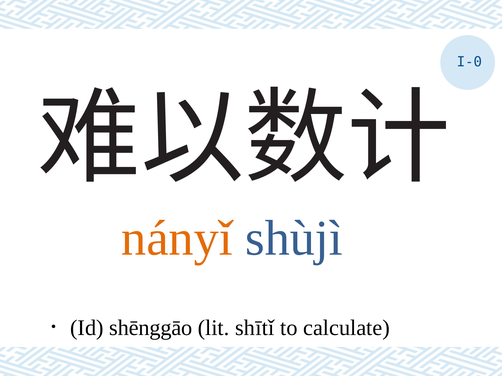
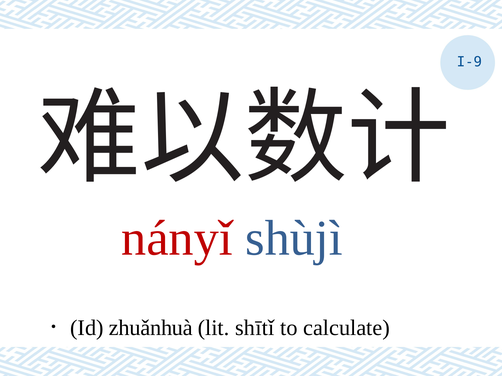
I-0: I-0 -> I-9
nányǐ colour: orange -> red
shēnggāo: shēnggāo -> zhuǎnhuà
